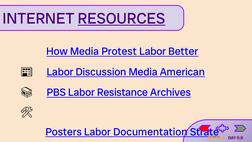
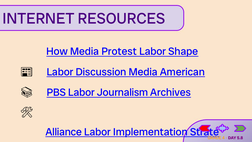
RESOURCES underline: present -> none
Better: Better -> Shape
Resistance: Resistance -> Journalism
Posters: Posters -> Alliance
Documentation: Documentation -> Implementation
